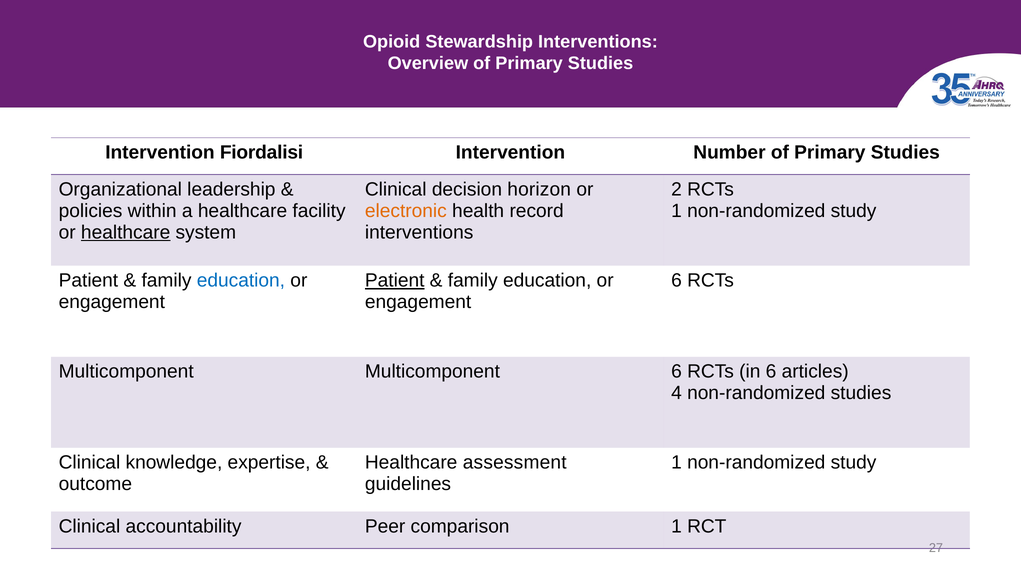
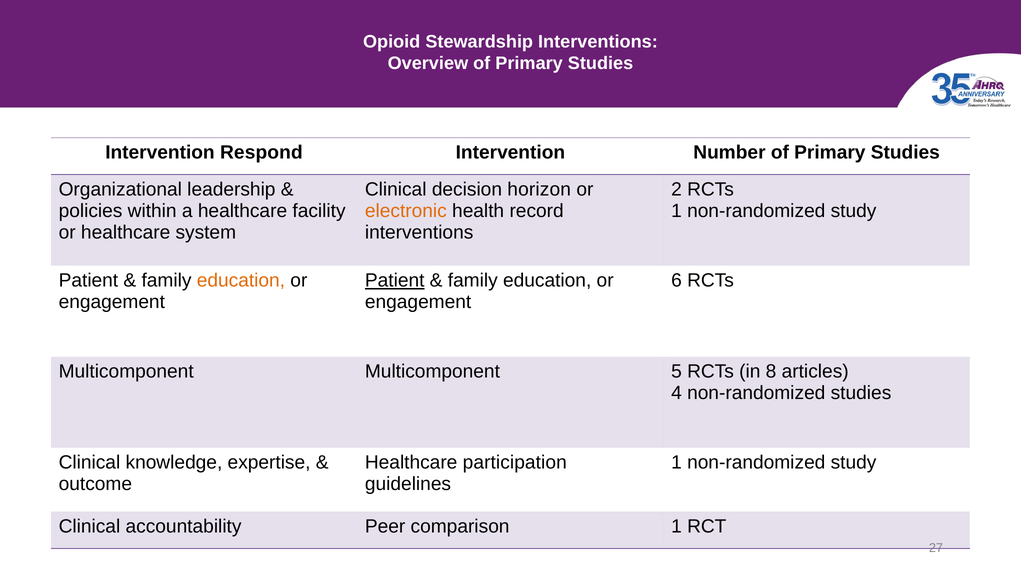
Fiordalisi: Fiordalisi -> Respond
healthcare at (126, 233) underline: present -> none
education at (241, 281) colour: blue -> orange
Multicomponent 6: 6 -> 5
in 6: 6 -> 8
assessment: assessment -> participation
